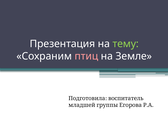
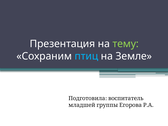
птиц colour: pink -> light blue
